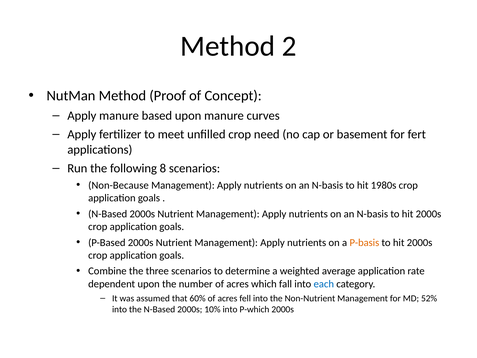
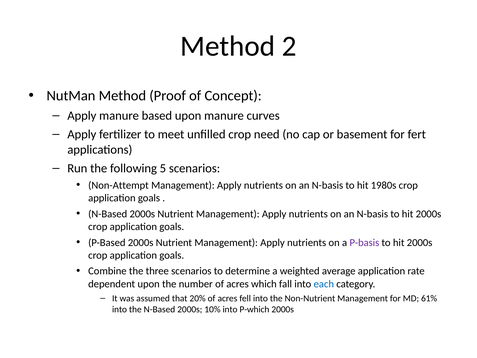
8: 8 -> 5
Non-Because: Non-Because -> Non-Attempt
P-basis colour: orange -> purple
60%: 60% -> 20%
52%: 52% -> 61%
